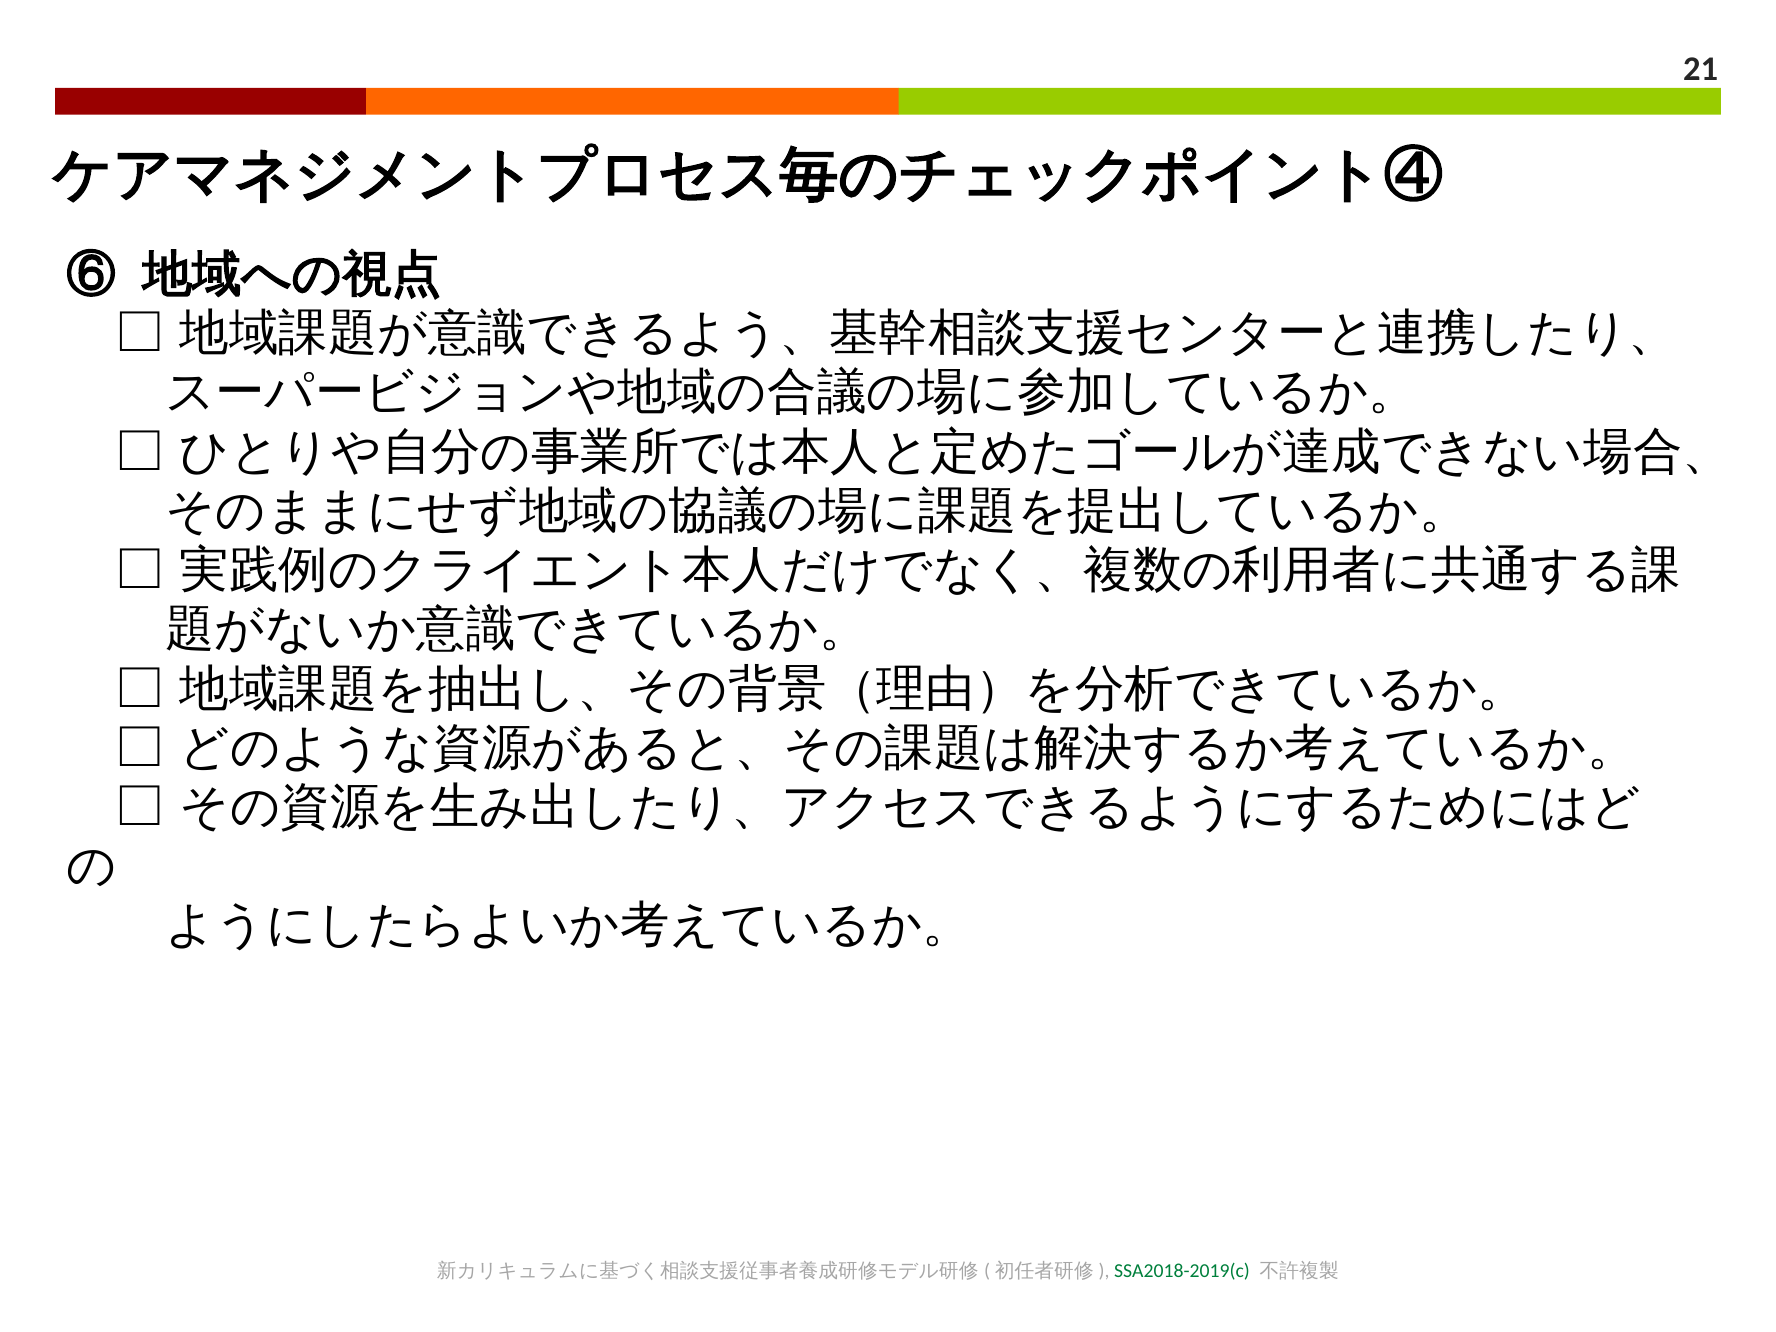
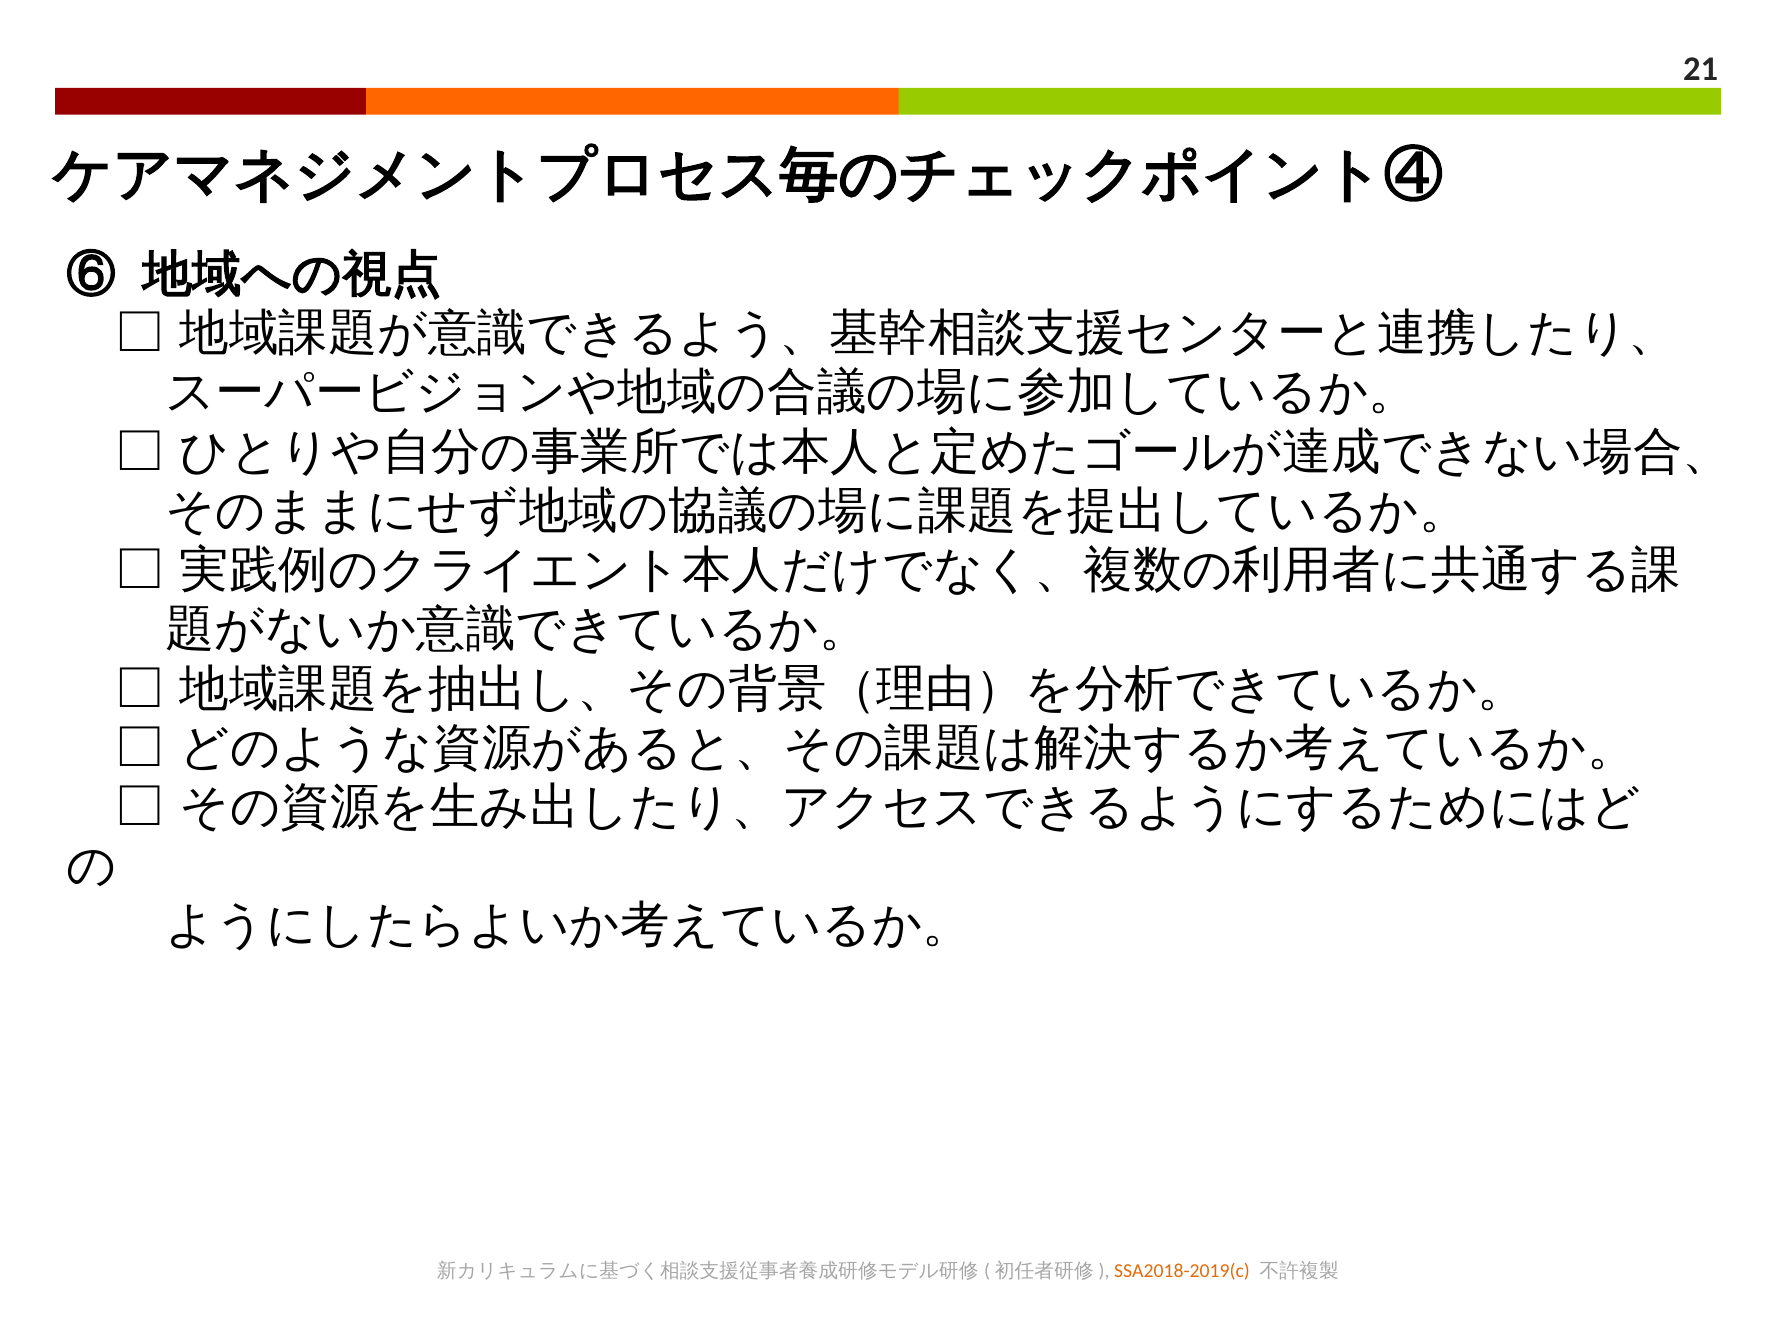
SSA2018-2019(c colour: green -> orange
